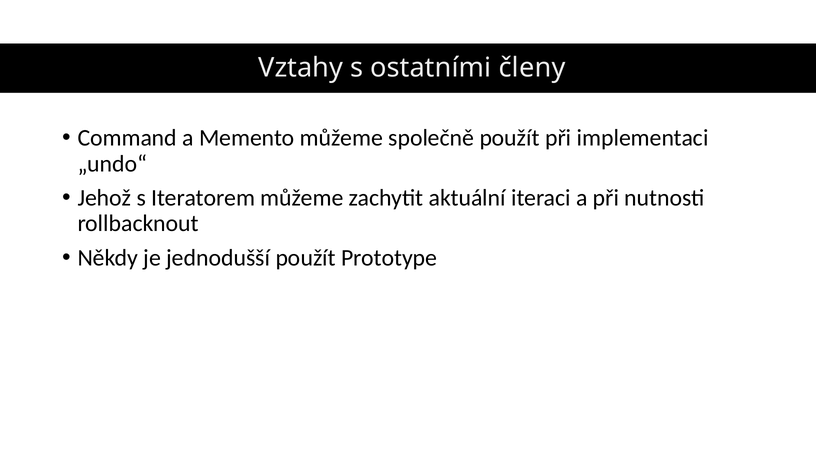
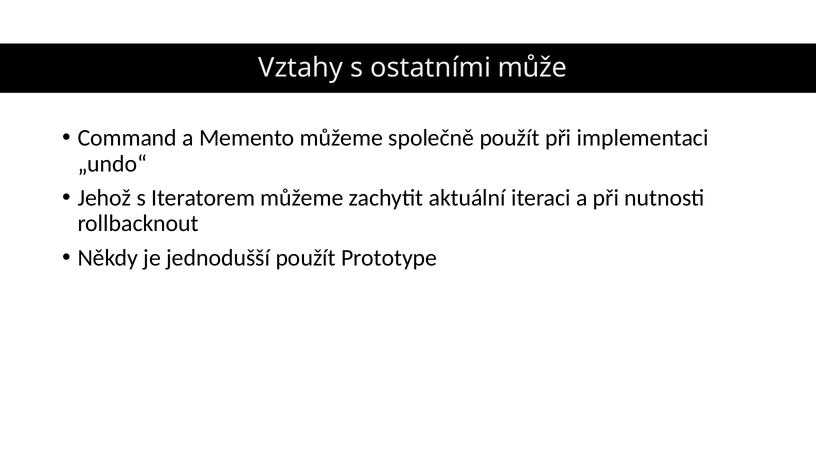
členy: členy -> může
